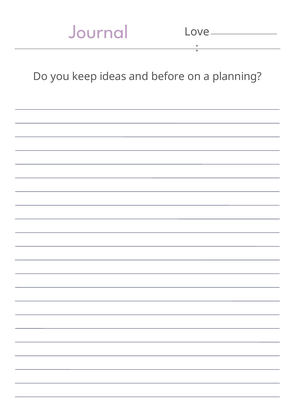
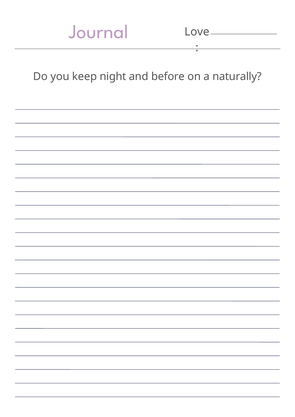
ideas: ideas -> night
planning: planning -> naturally
